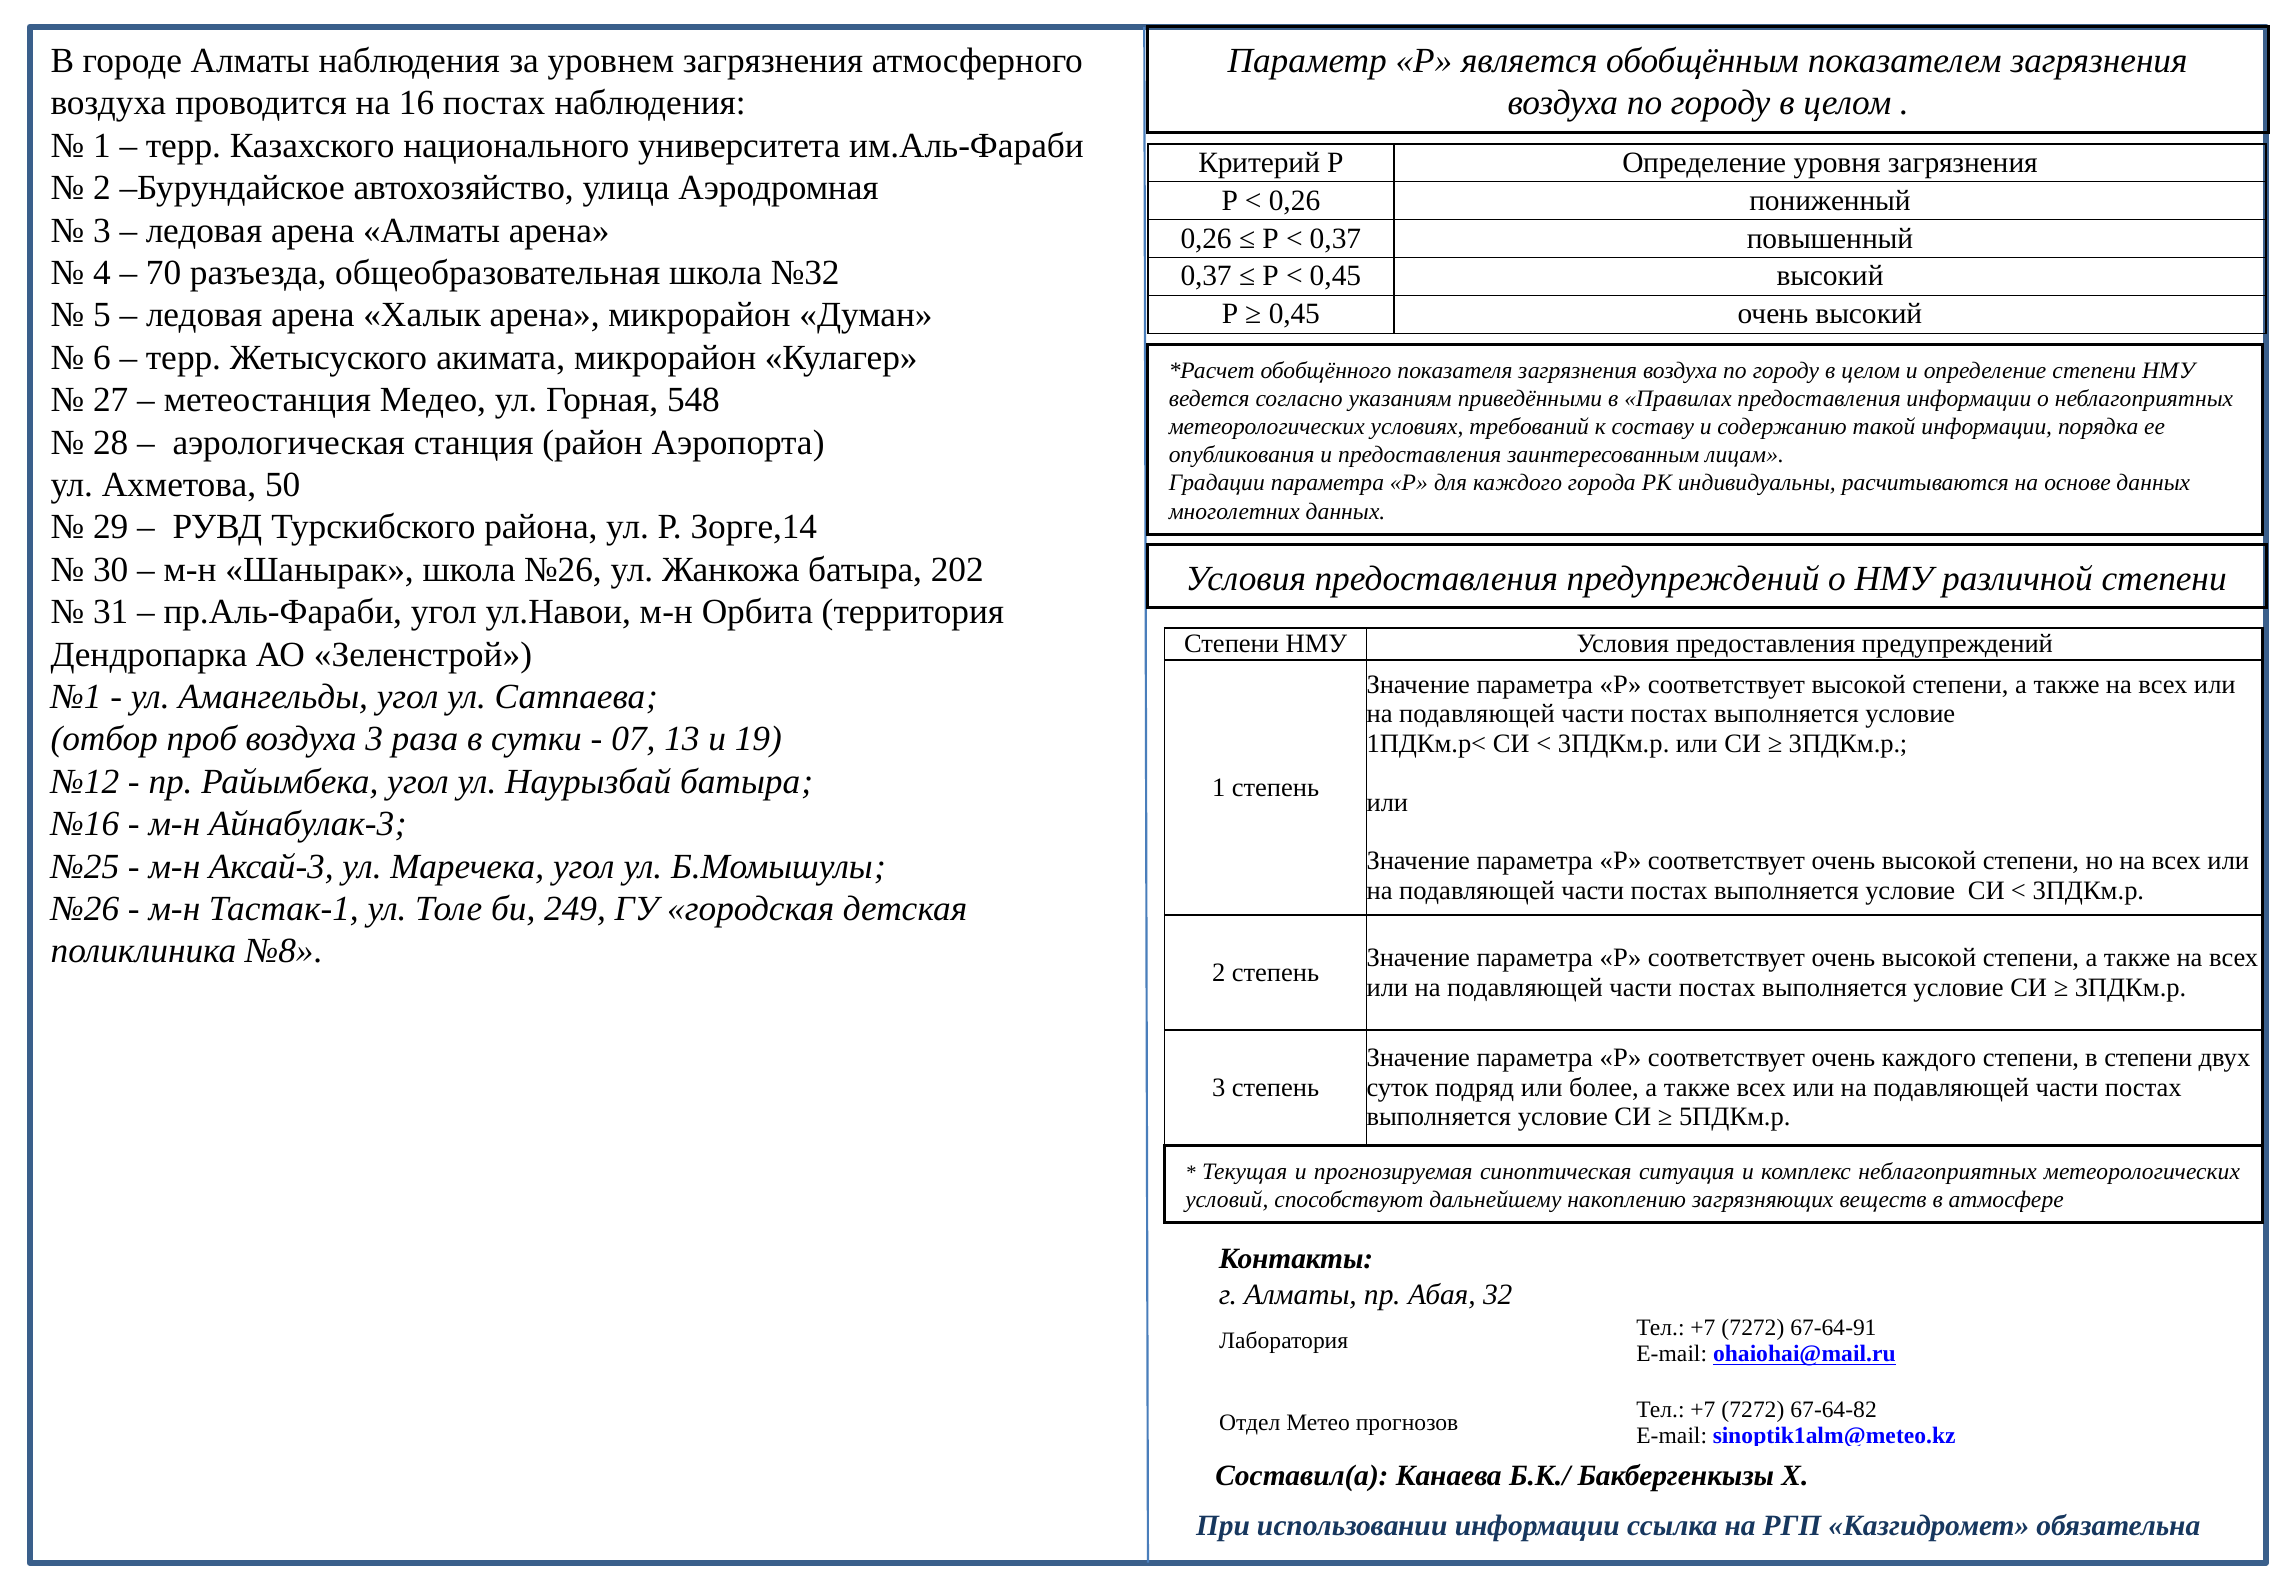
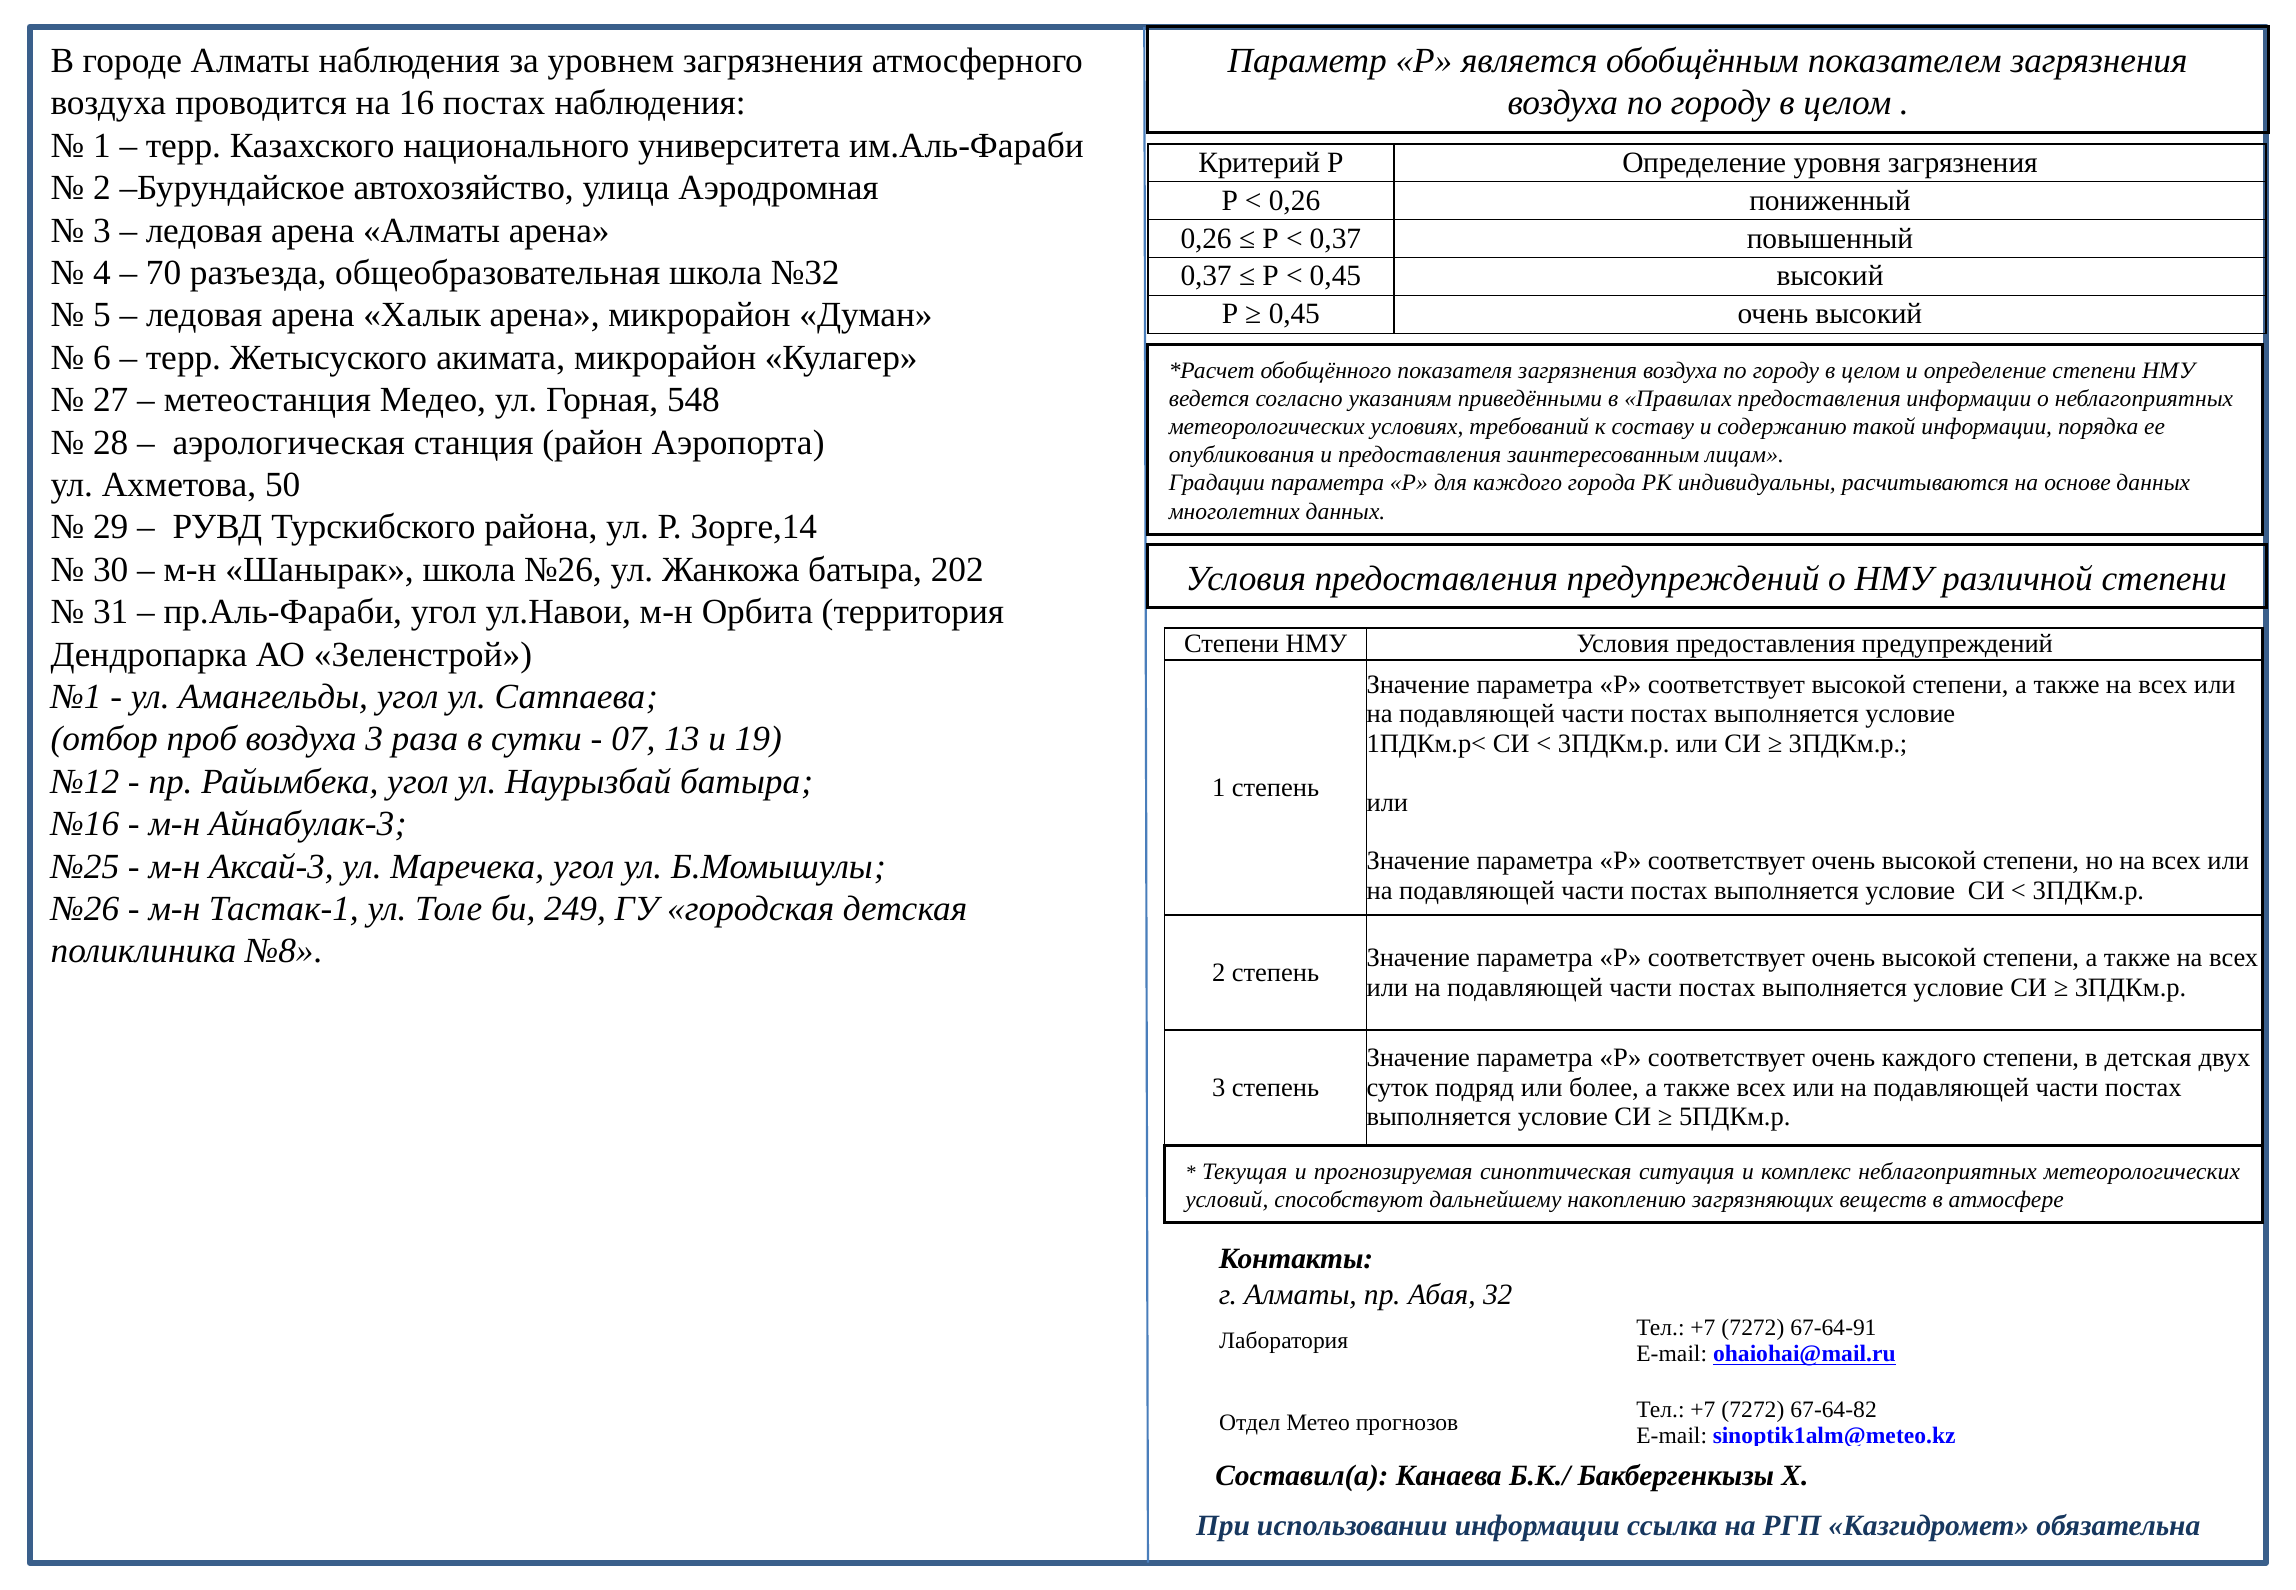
в степени: степени -> детская
